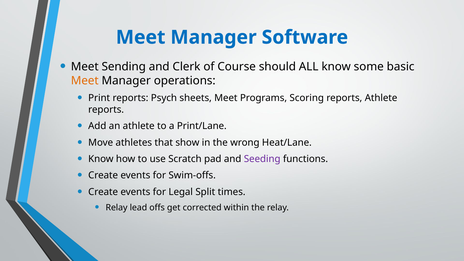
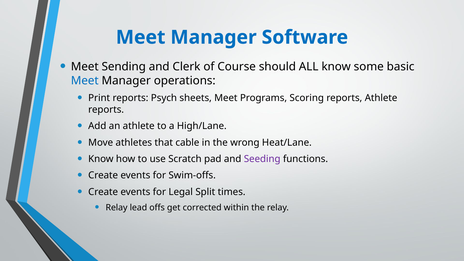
Meet at (85, 81) colour: orange -> blue
Print/Lane: Print/Lane -> High/Lane
show: show -> cable
